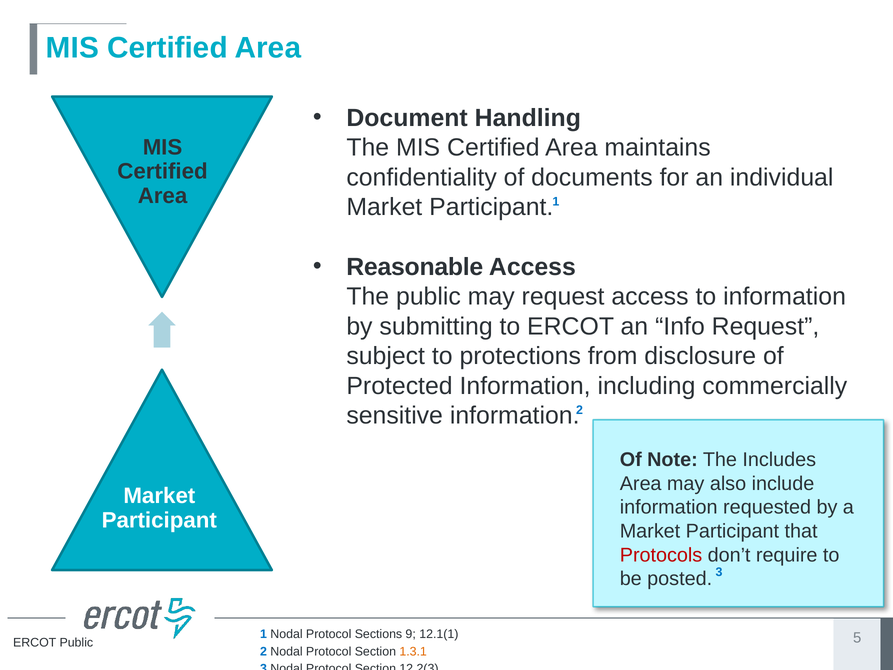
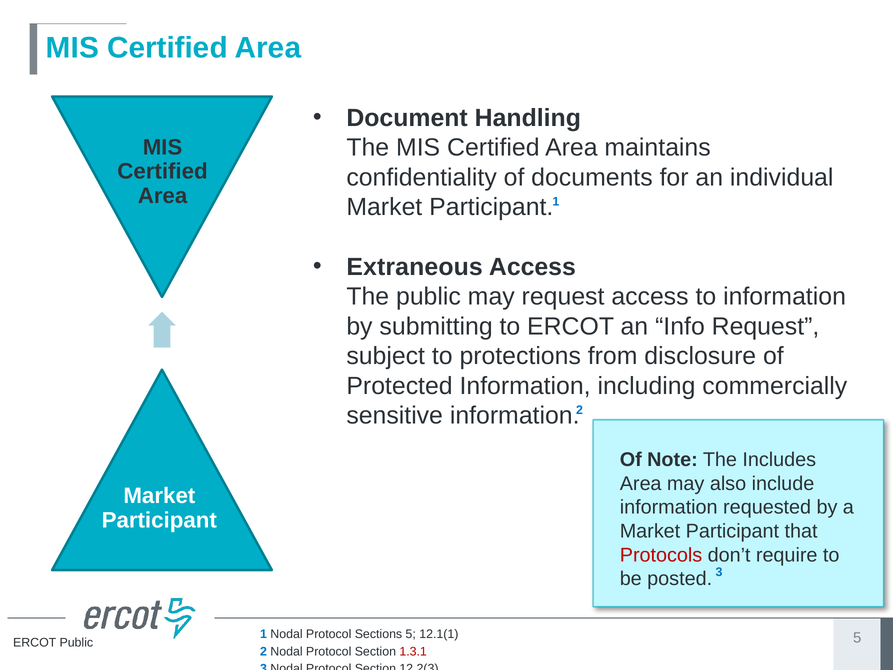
Reasonable: Reasonable -> Extraneous
Sections 9: 9 -> 5
1.3.1 colour: orange -> red
